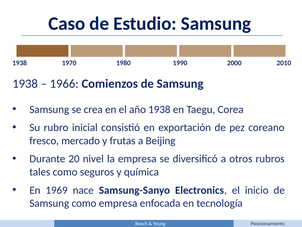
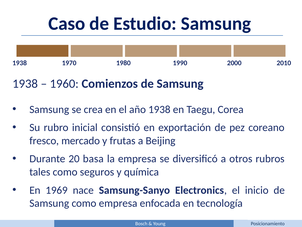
1966: 1966 -> 1960
nivel: nivel -> basa
